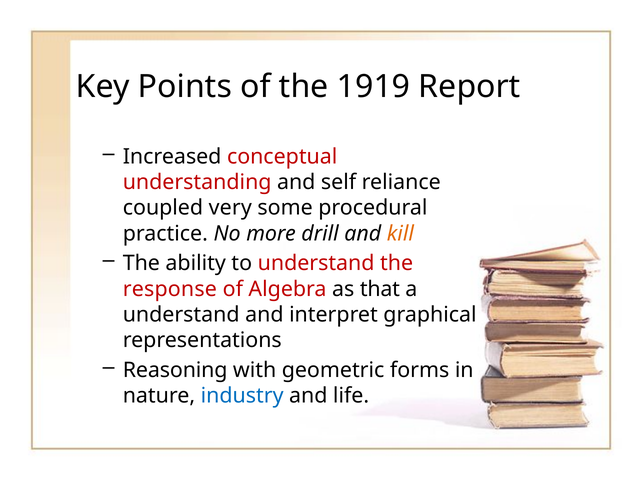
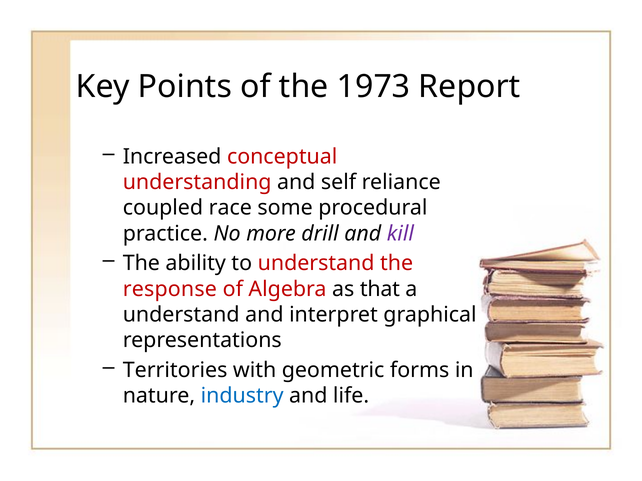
1919: 1919 -> 1973
very: very -> race
kill colour: orange -> purple
Reasoning: Reasoning -> Territories
